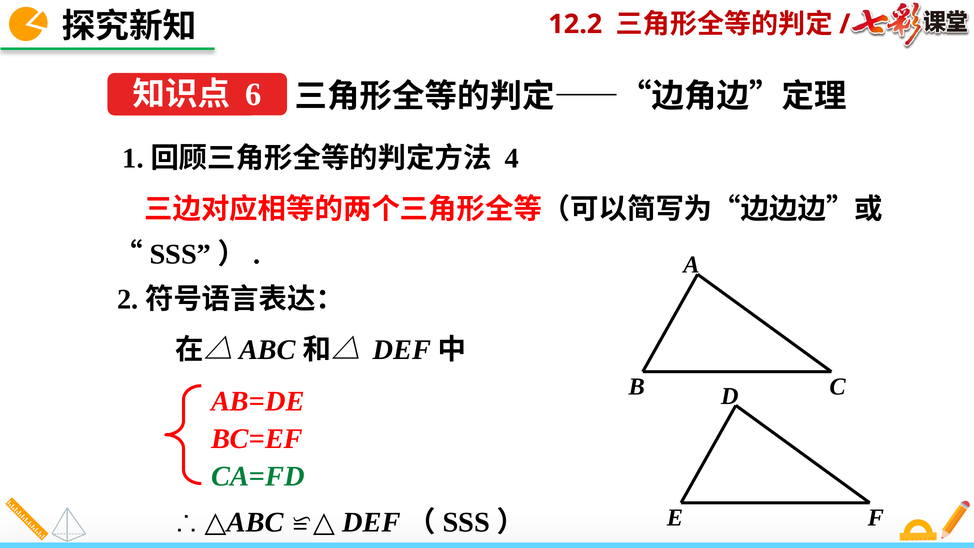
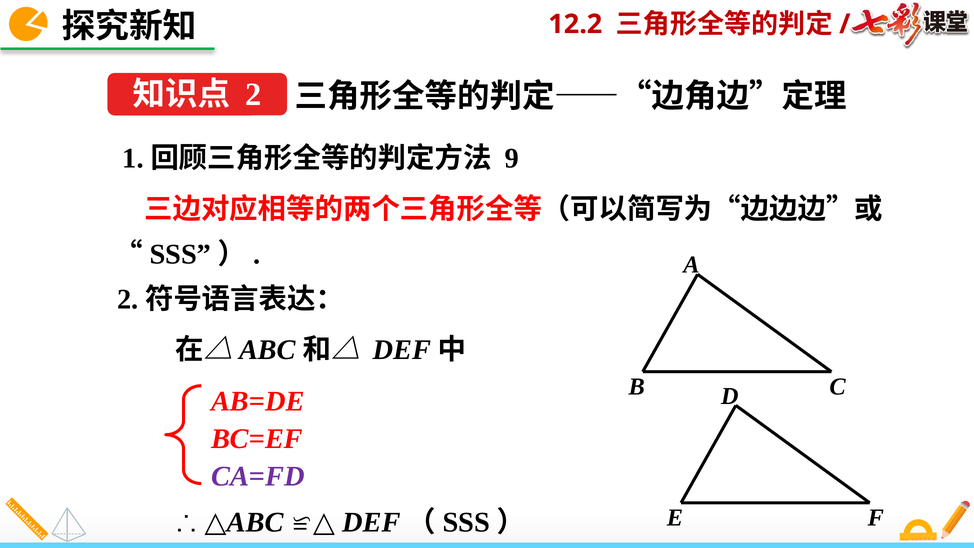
6: 6 -> 2
4: 4 -> 9
CA=FD colour: green -> purple
